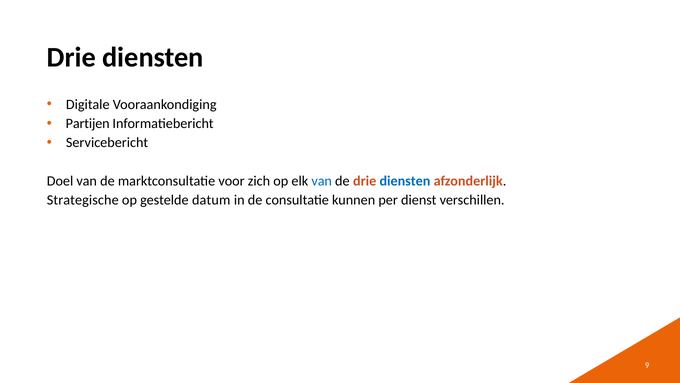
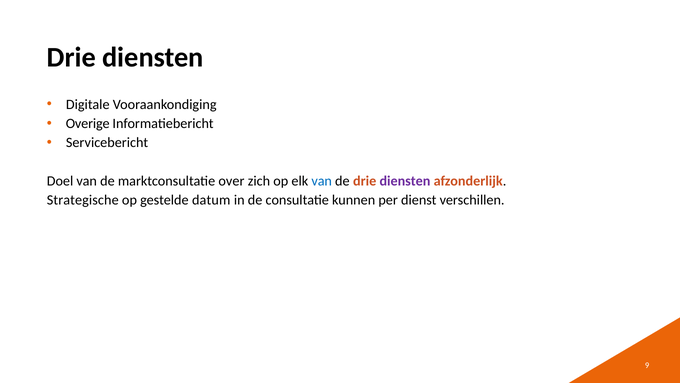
Partijen: Partijen -> Overige
voor: voor -> over
diensten at (405, 181) colour: blue -> purple
